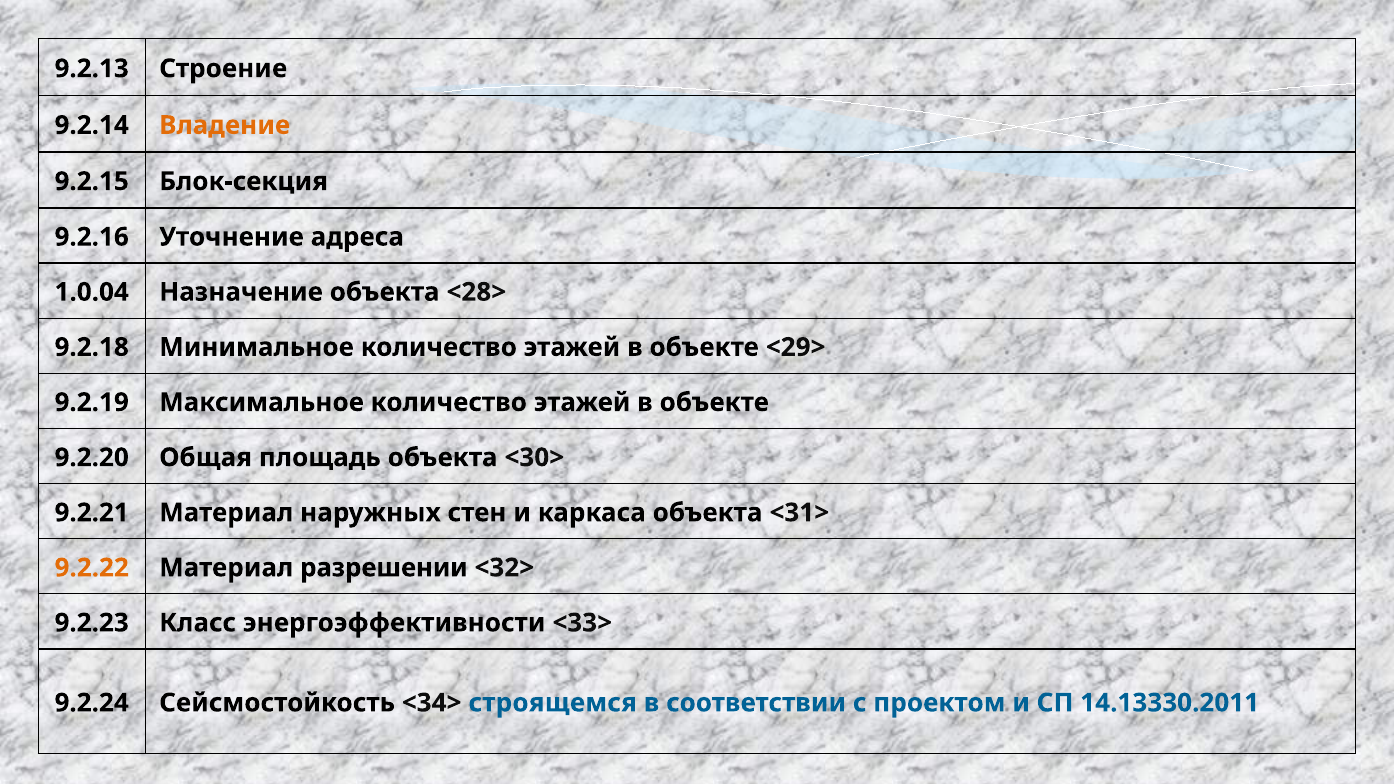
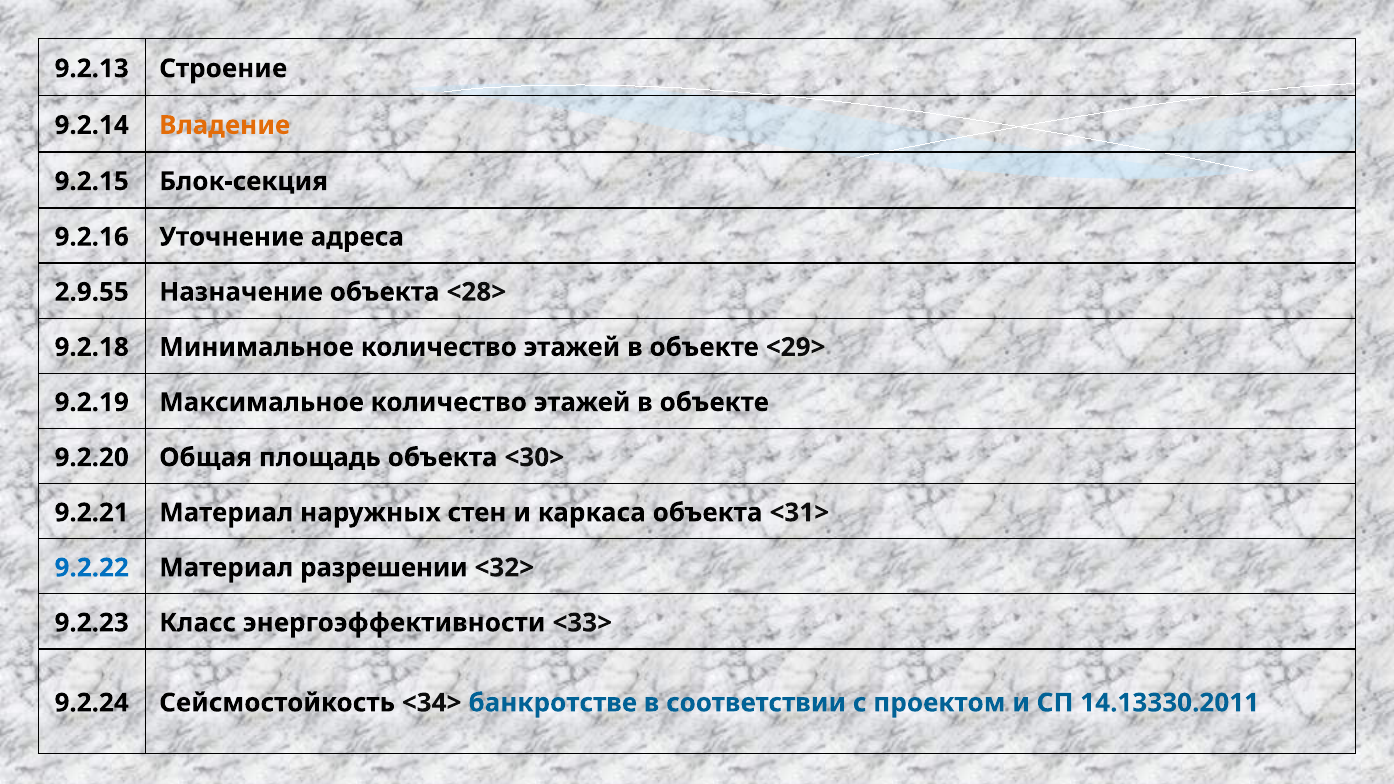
1.0.04: 1.0.04 -> 2.9.55
9.2.22 colour: orange -> blue
строящемся: строящемся -> банкротстве
